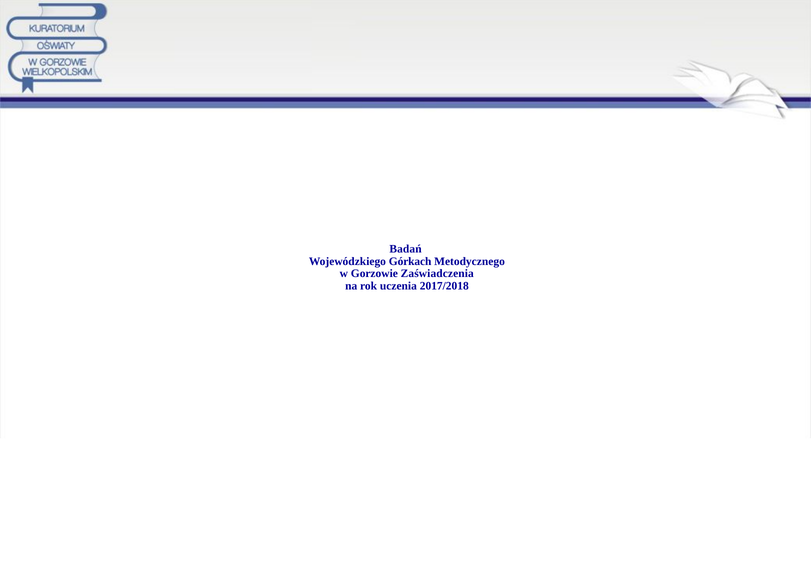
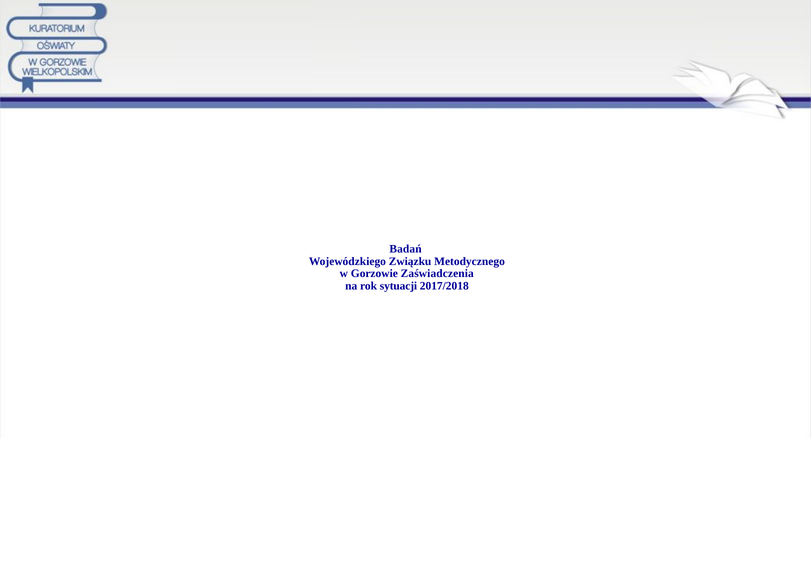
Górkach: Górkach -> Związku
uczenia: uczenia -> sytuacji
